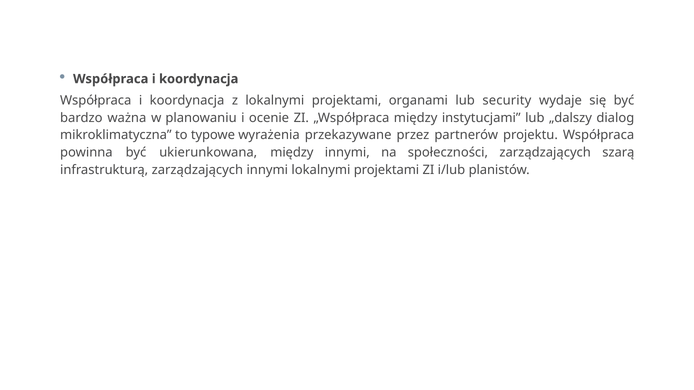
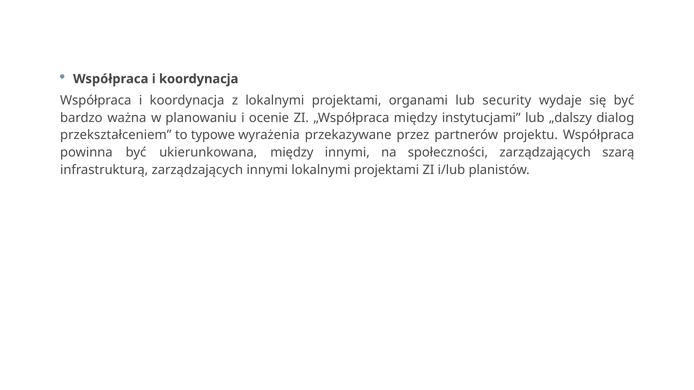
mikroklimatyczna: mikroklimatyczna -> przekształceniem
